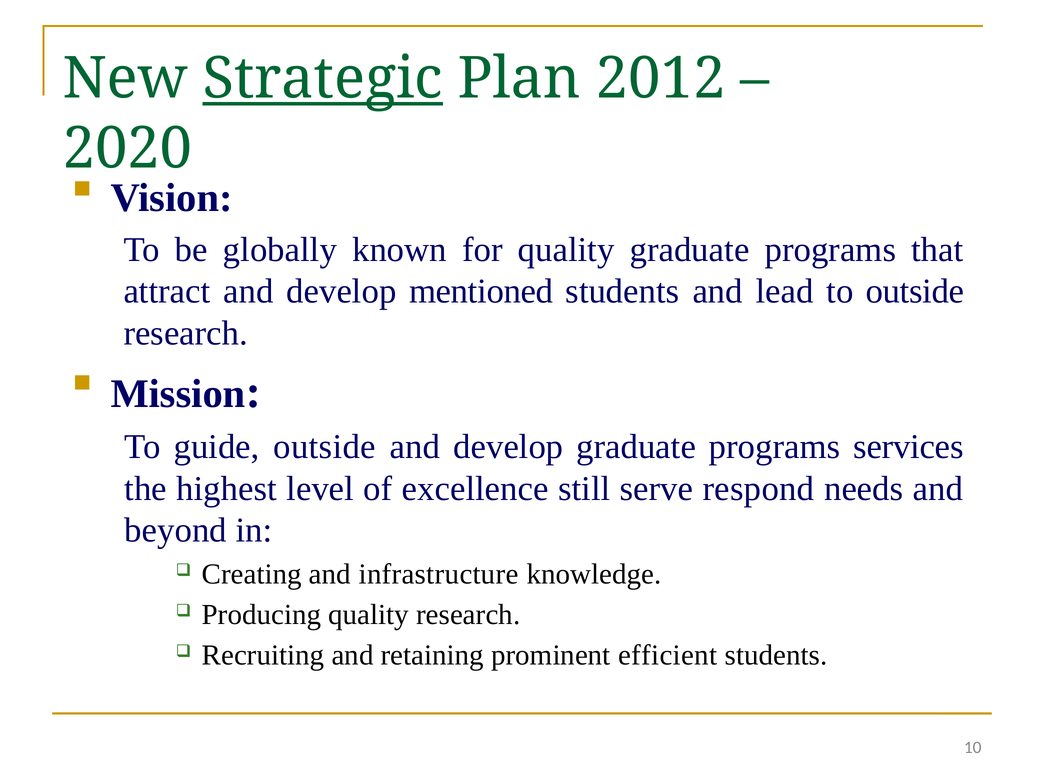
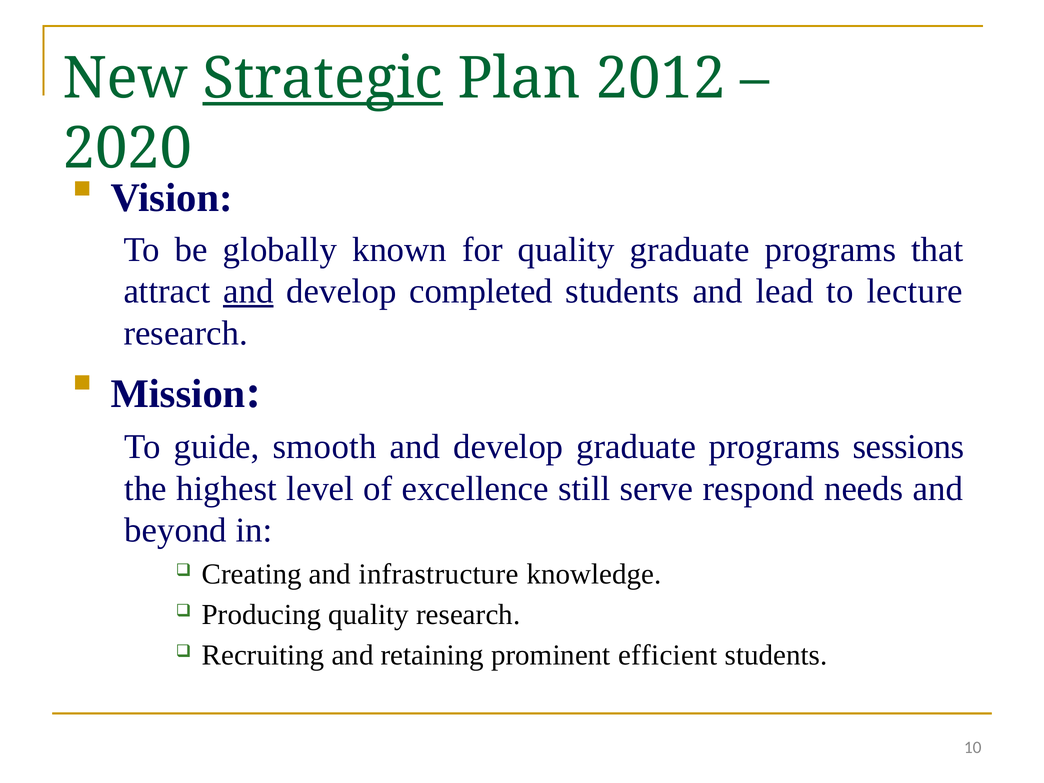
and at (248, 291) underline: none -> present
mentioned: mentioned -> completed
to outside: outside -> lecture
guide outside: outside -> smooth
services: services -> sessions
